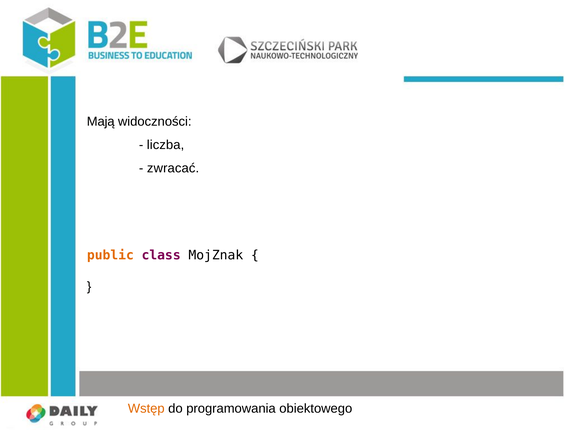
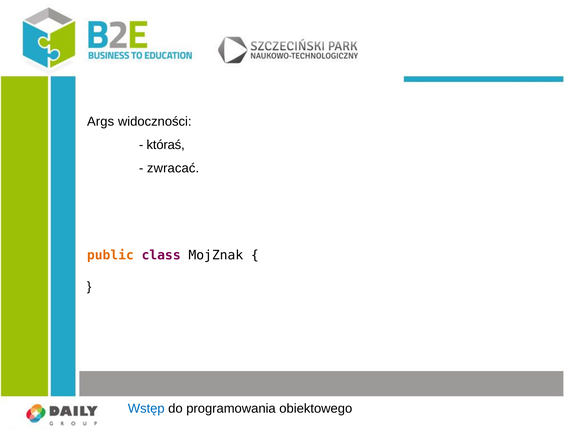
Mają: Mają -> Args
liczba: liczba -> któraś
Wstęp colour: orange -> blue
